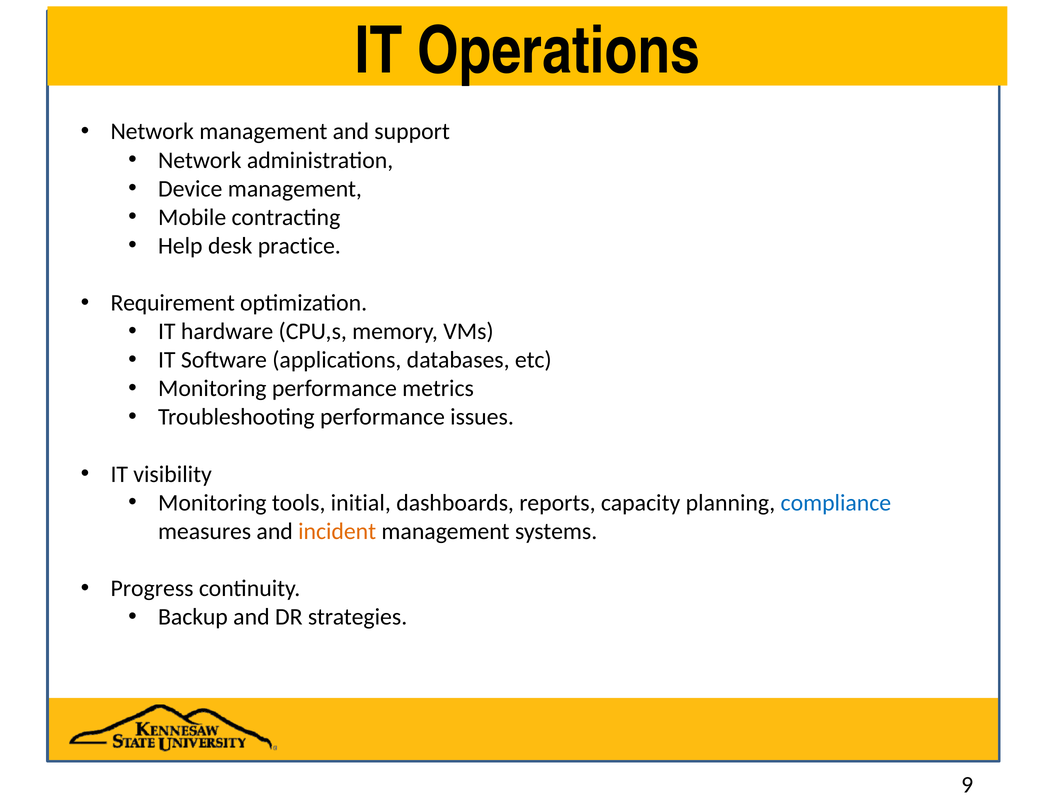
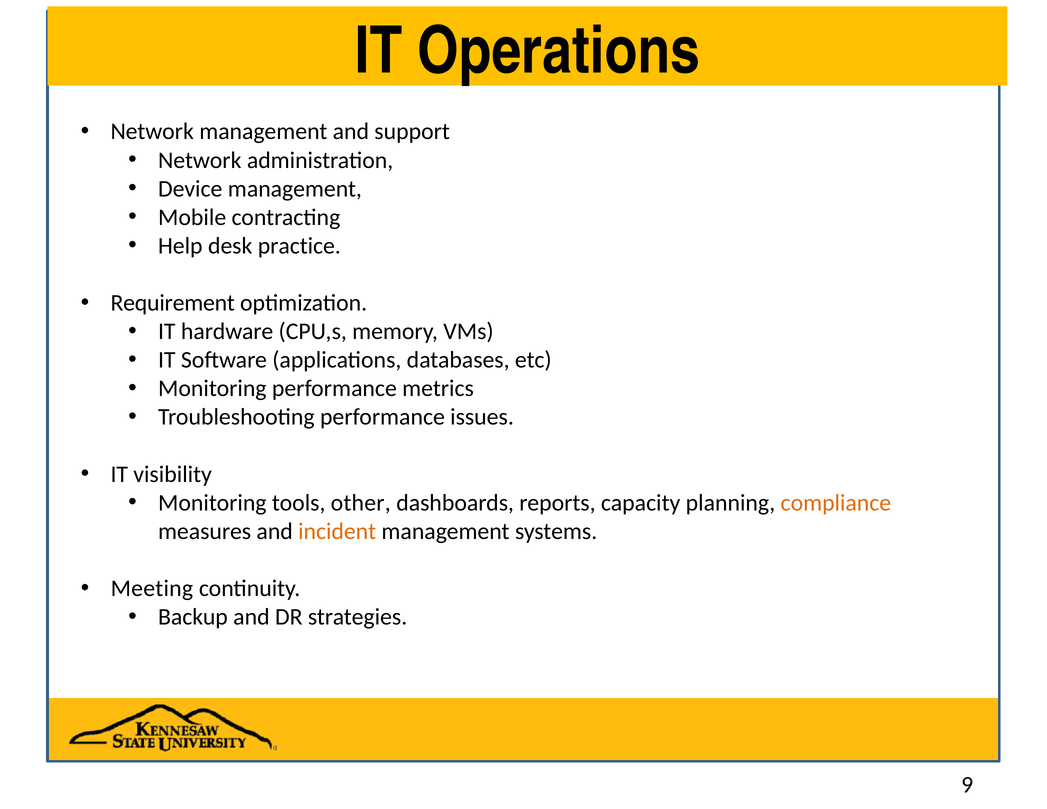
initial: initial -> other
compliance colour: blue -> orange
Progress: Progress -> Meeting
